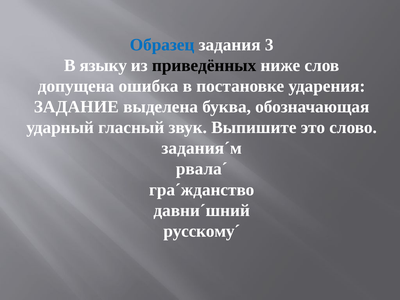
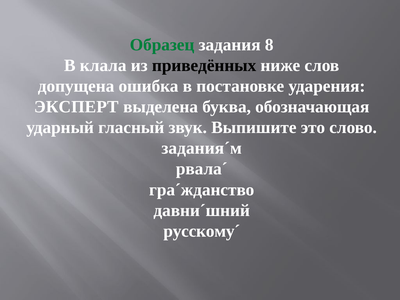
Образец colour: blue -> green
3: 3 -> 8
языку: языку -> клала
ЗАДАНИЕ: ЗАДАНИЕ -> ЭКСПЕРТ
